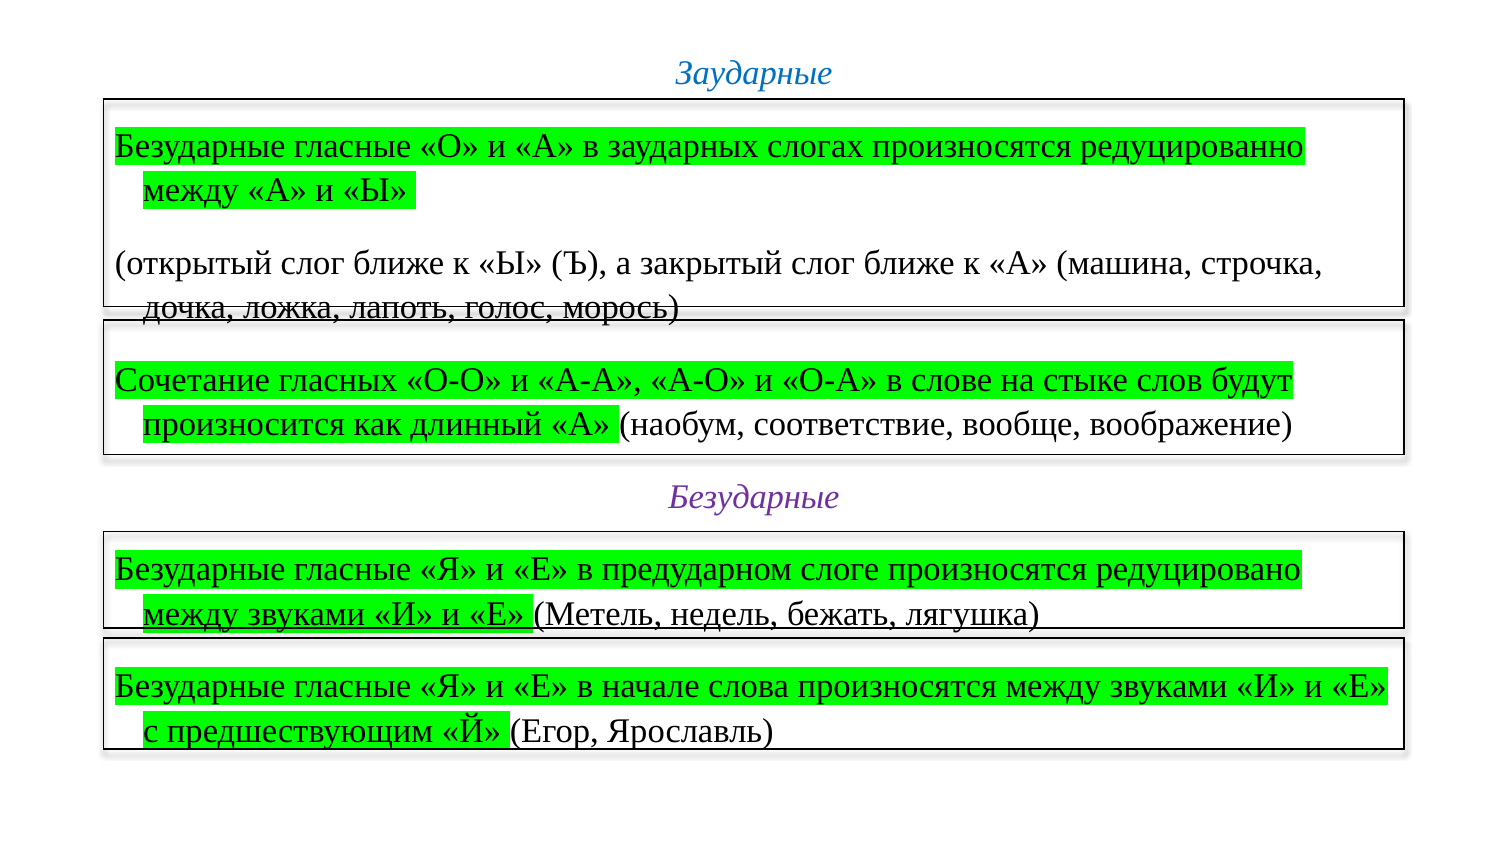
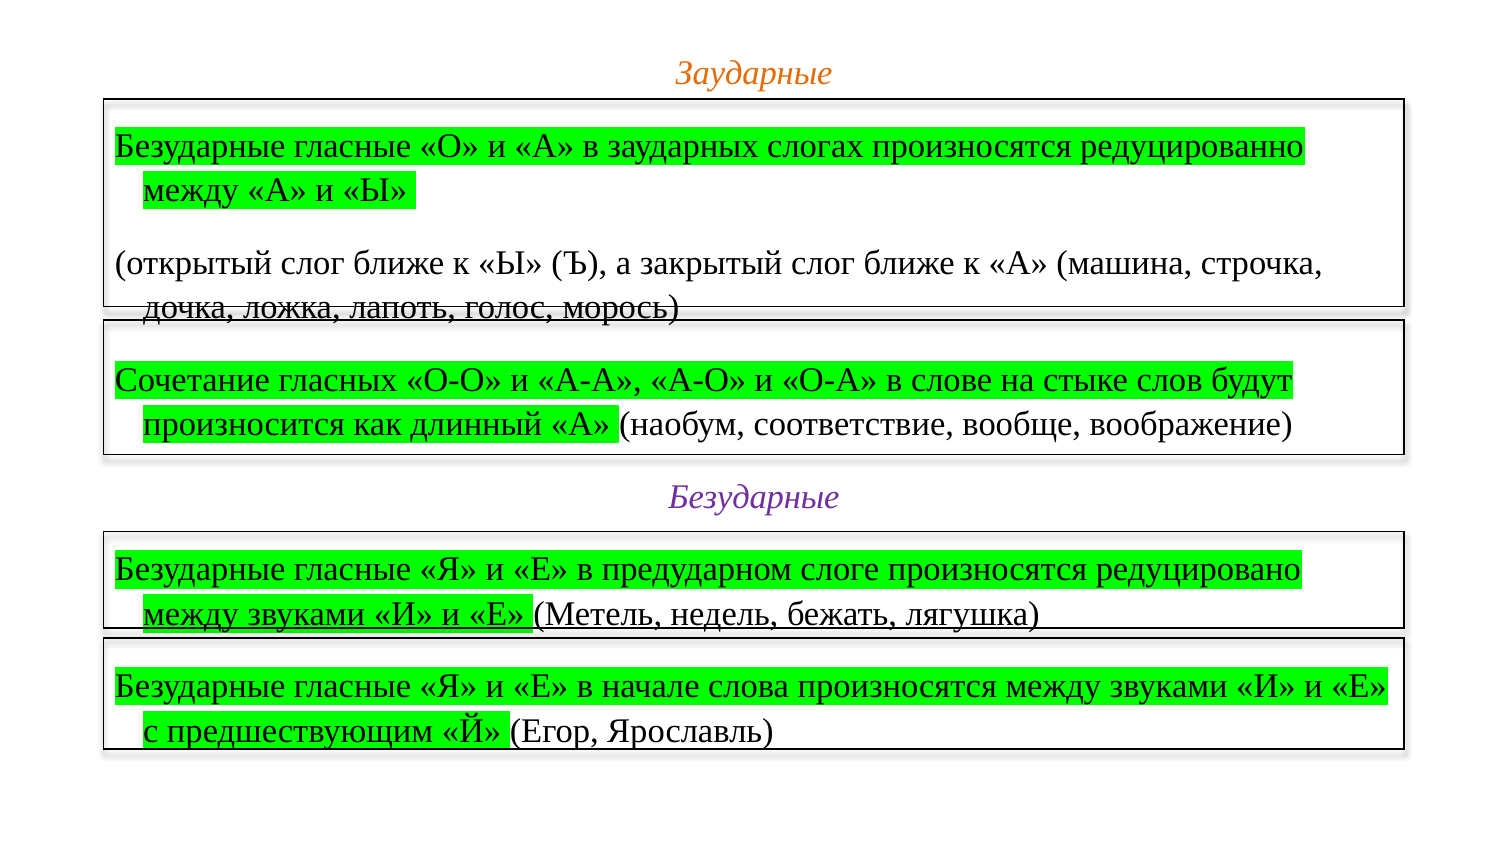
Заударные colour: blue -> orange
